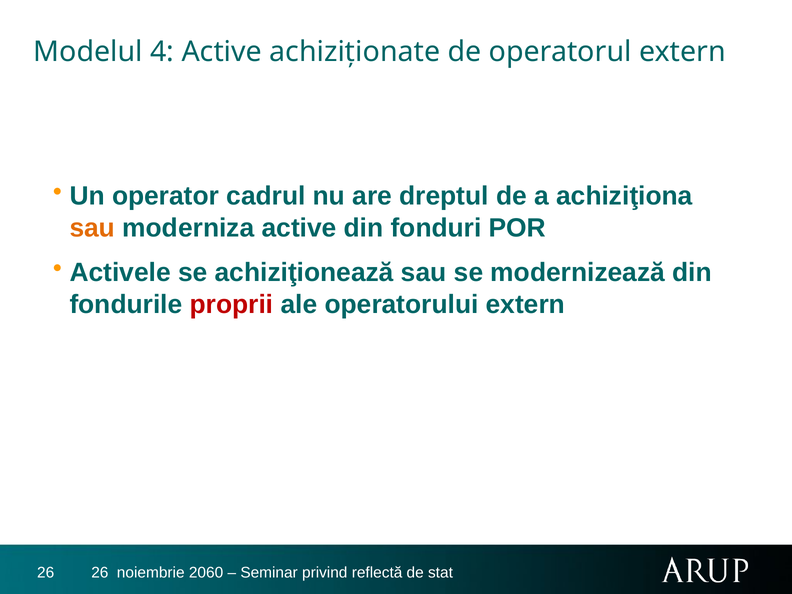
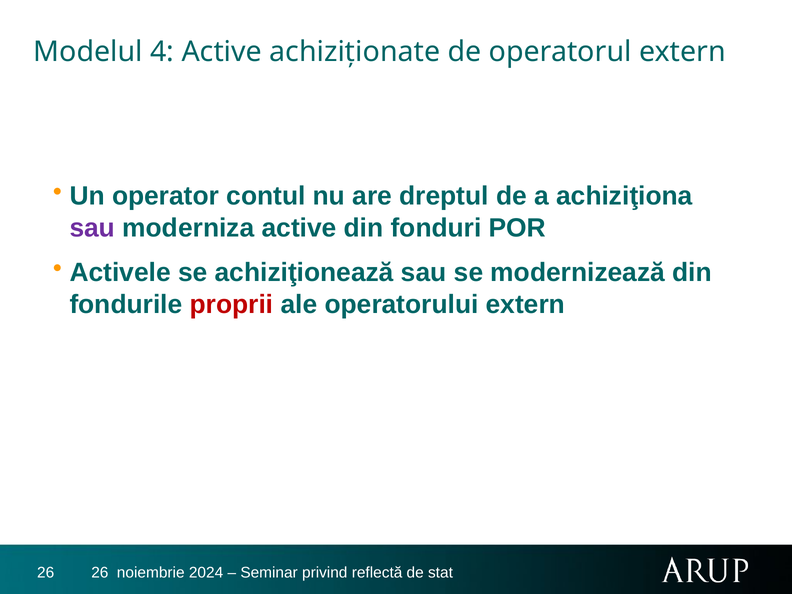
cadrul: cadrul -> contul
sau at (92, 228) colour: orange -> purple
2060: 2060 -> 2024
